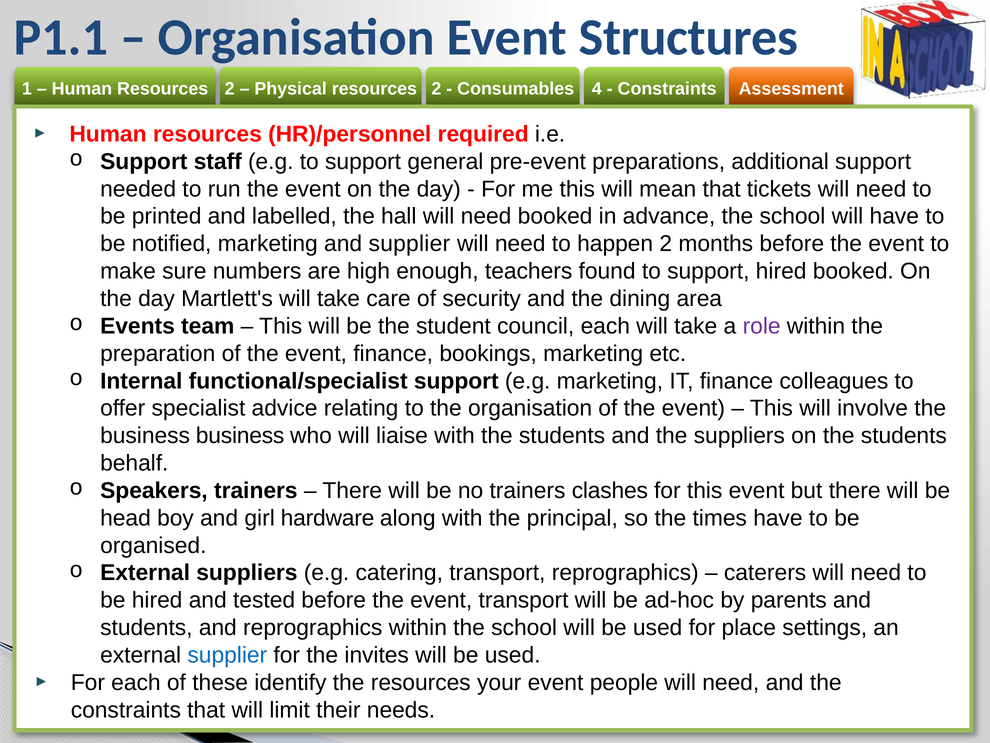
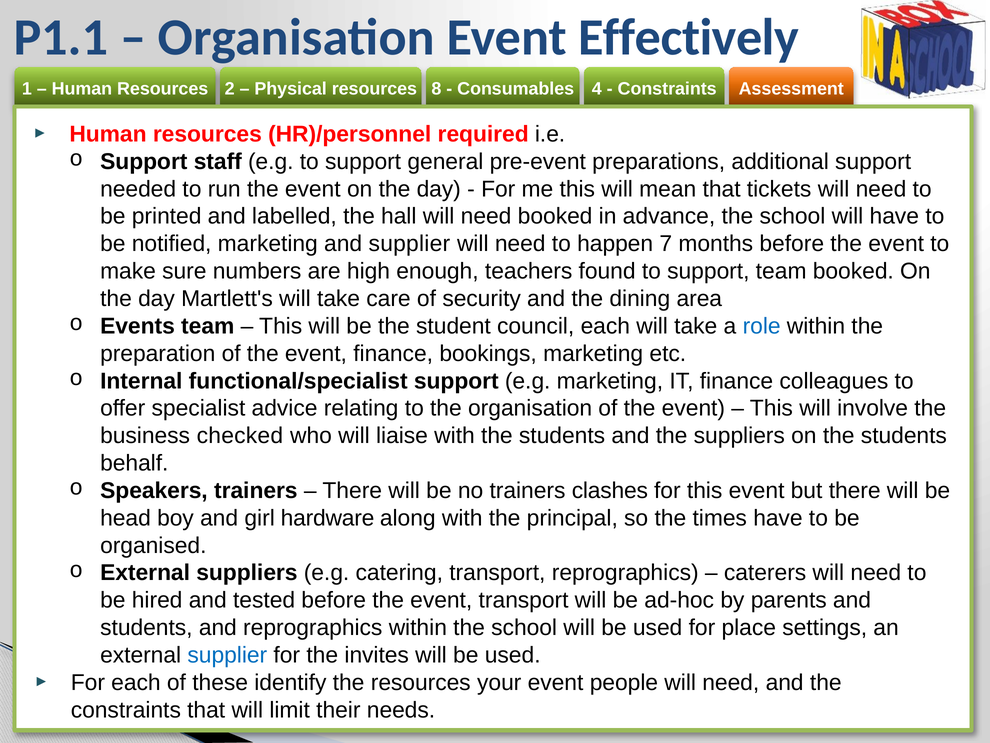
Structures: Structures -> Effectively
2 at (436, 89): 2 -> 8
happen 2: 2 -> 7
support hired: hired -> team
role colour: purple -> blue
business business: business -> checked
